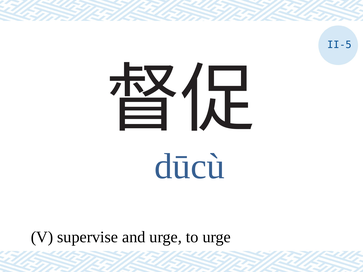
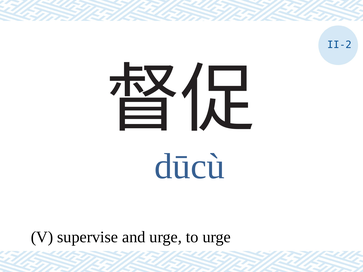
II-5: II-5 -> II-2
